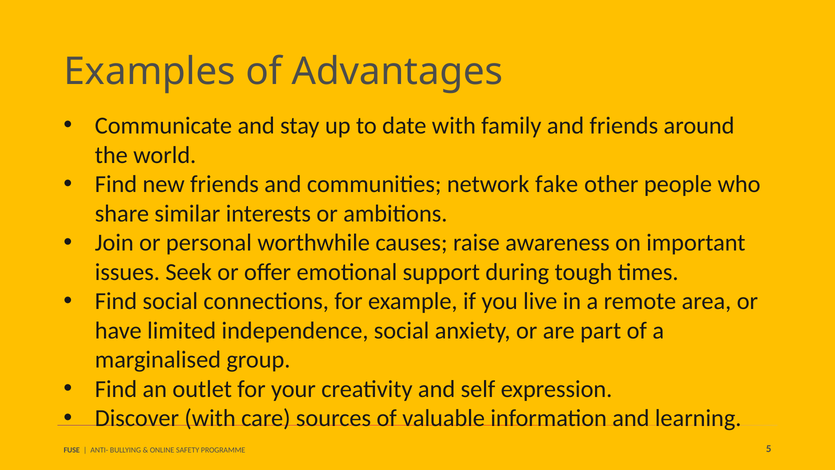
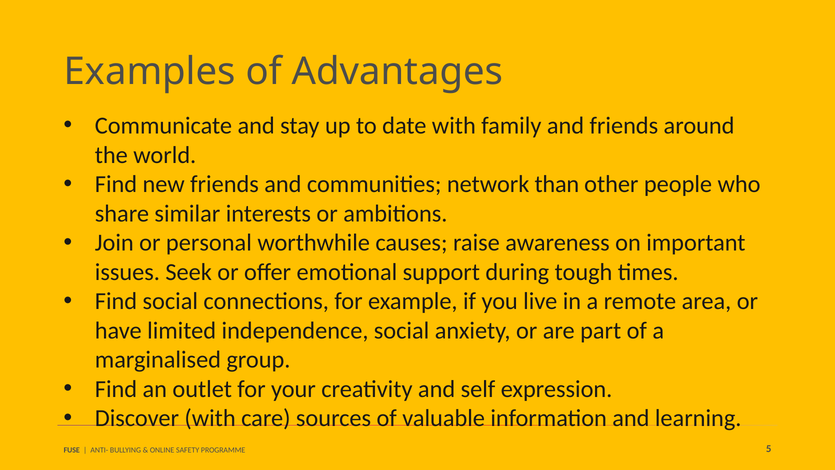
fake: fake -> than
